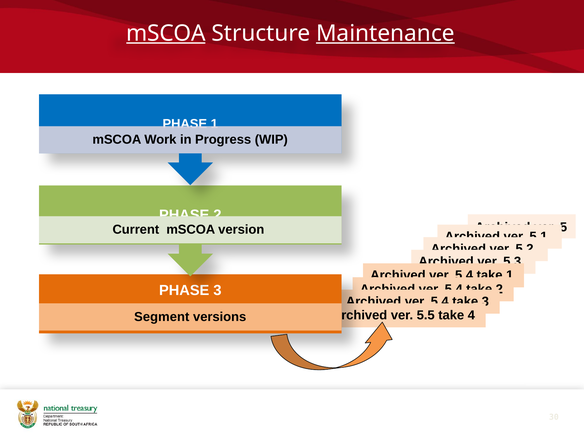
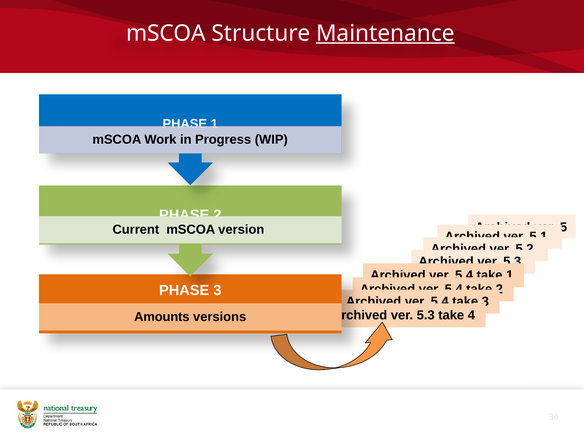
mSCOA at (166, 33) underline: present -> none
5.5 at (426, 315): 5.5 -> 5.3
Segment: Segment -> Amounts
